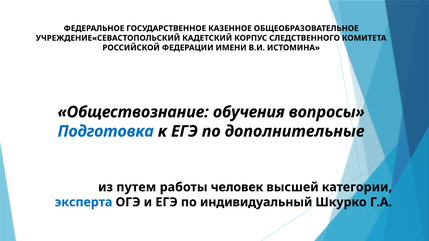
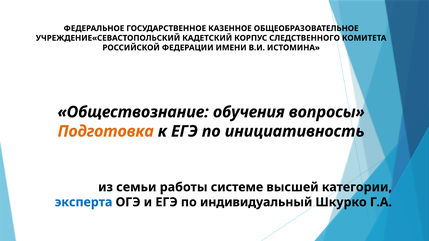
Подготовка colour: blue -> orange
дополнительные: дополнительные -> инициативность
путем: путем -> семьи
человек: человек -> системе
